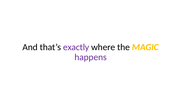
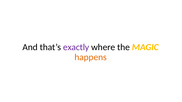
happens colour: purple -> orange
